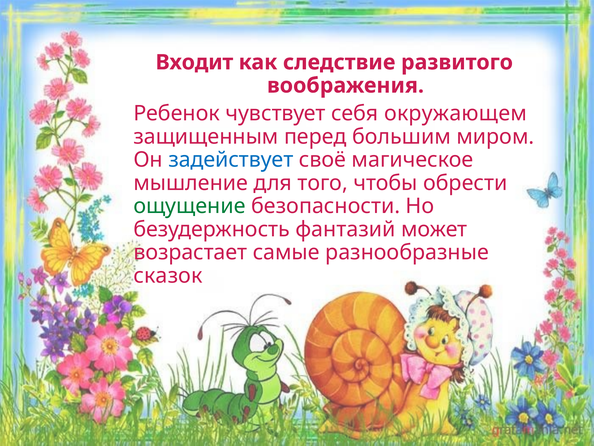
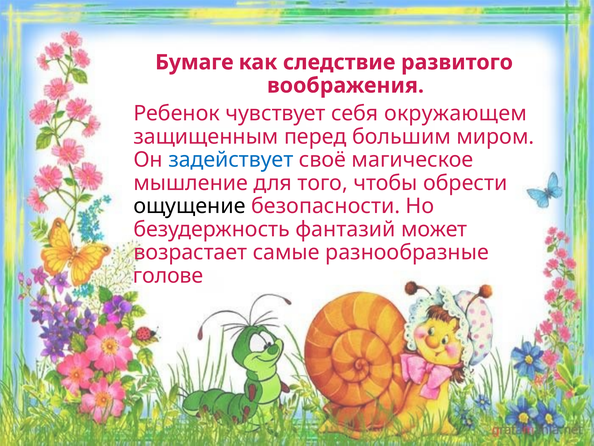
Входит: Входит -> Бумаге
ощущение colour: green -> black
сказок: сказок -> голове
